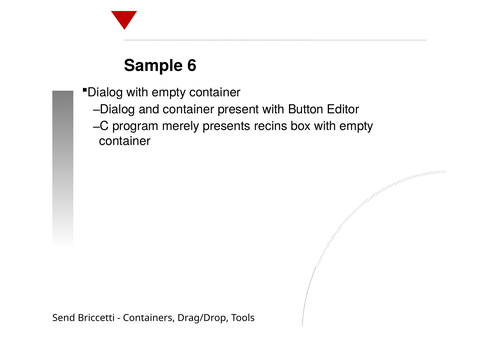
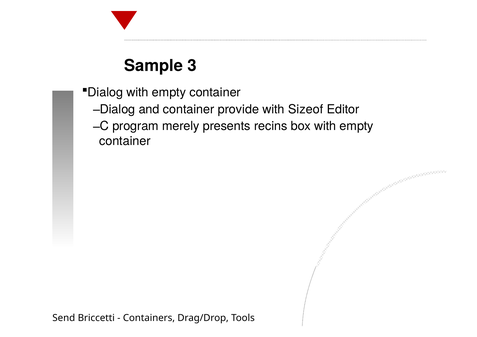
6: 6 -> 3
present: present -> provide
Button: Button -> Sizeof
